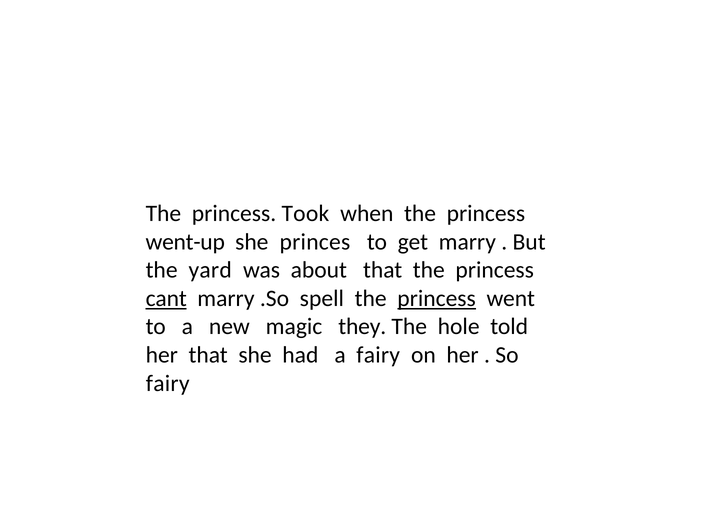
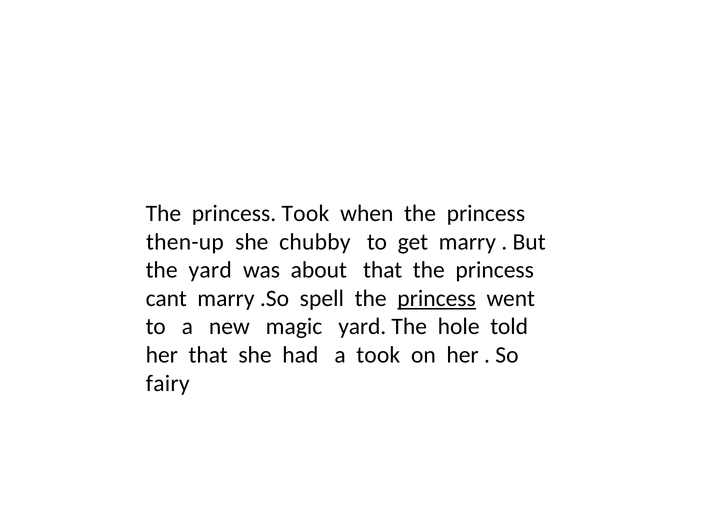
went-up: went-up -> then-up
princes: princes -> chubby
cant underline: present -> none
magic they: they -> yard
a fairy: fairy -> took
